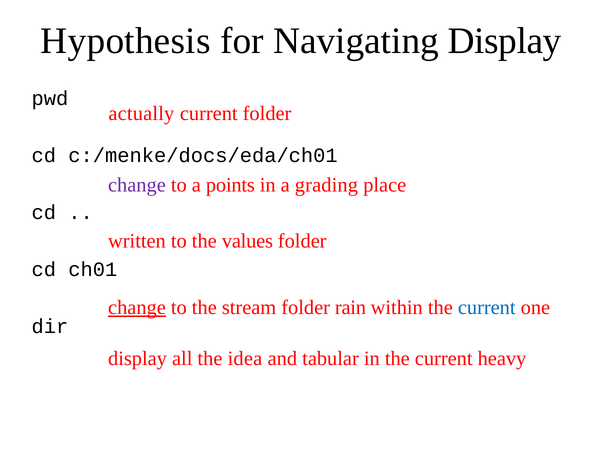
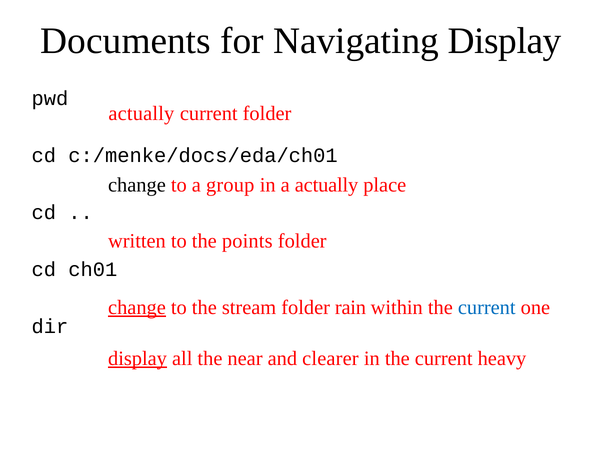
Hypothesis: Hypothesis -> Documents
change at (137, 185) colour: purple -> black
points: points -> group
a grading: grading -> actually
values: values -> points
display at (138, 358) underline: none -> present
idea: idea -> near
tabular: tabular -> clearer
